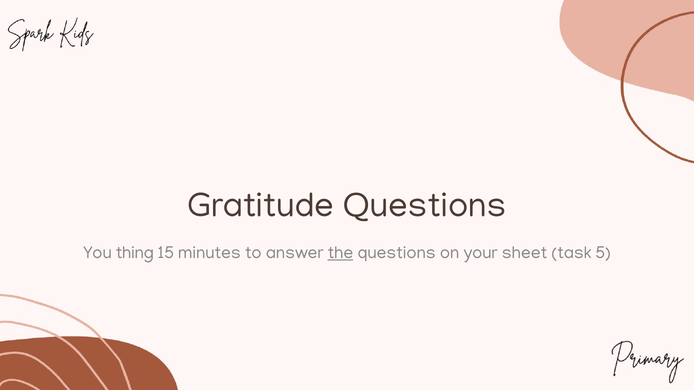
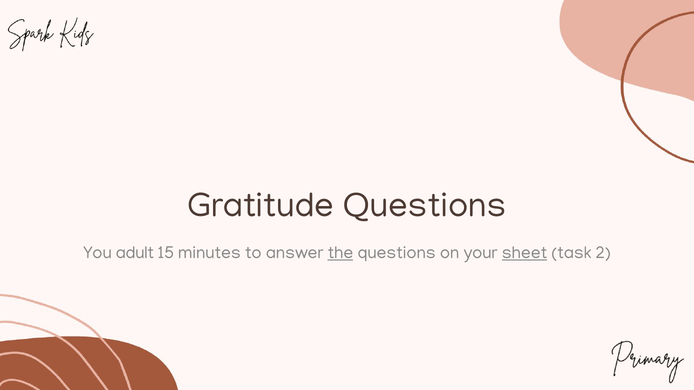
thing: thing -> adult
sheet underline: none -> present
5: 5 -> 2
